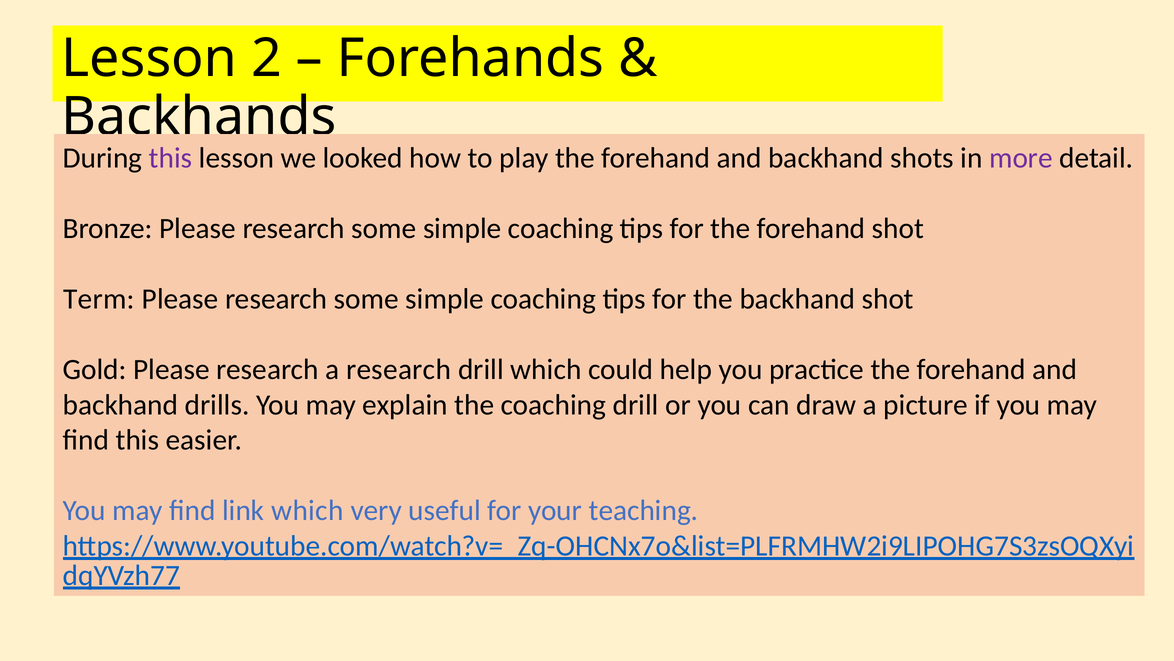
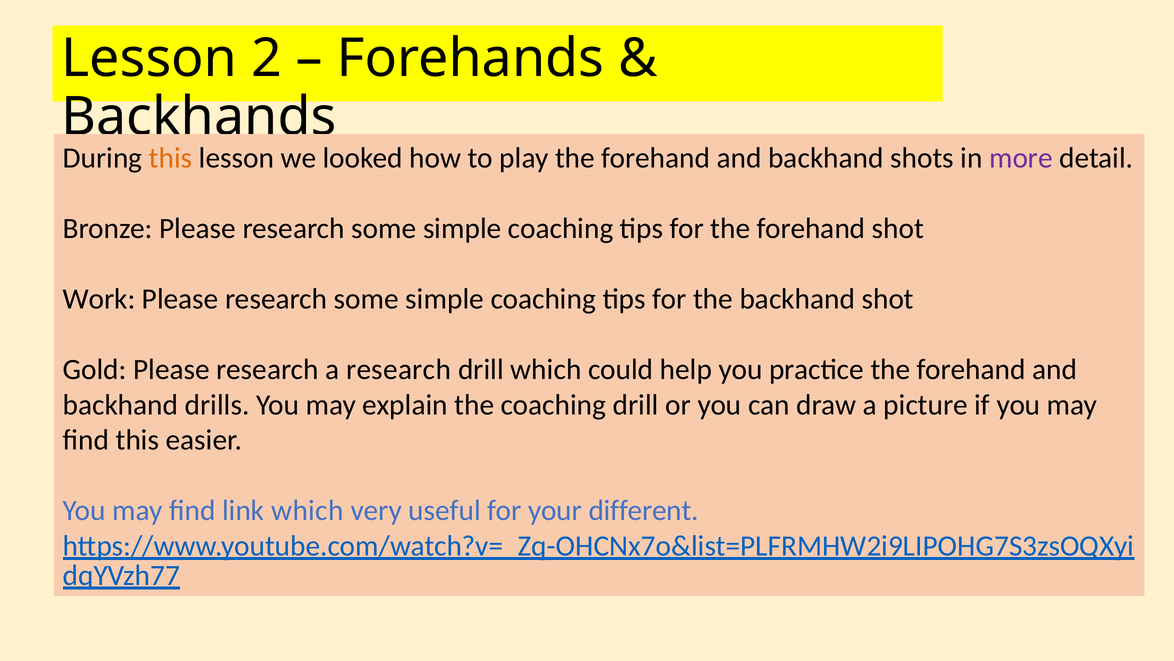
this at (171, 158) colour: purple -> orange
Term: Term -> Work
teaching: teaching -> different
